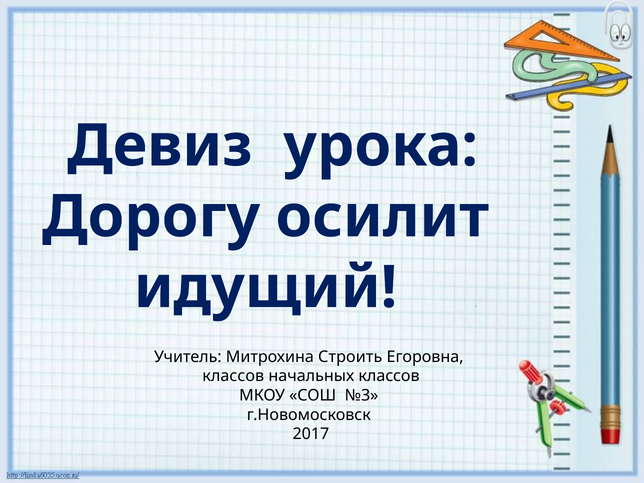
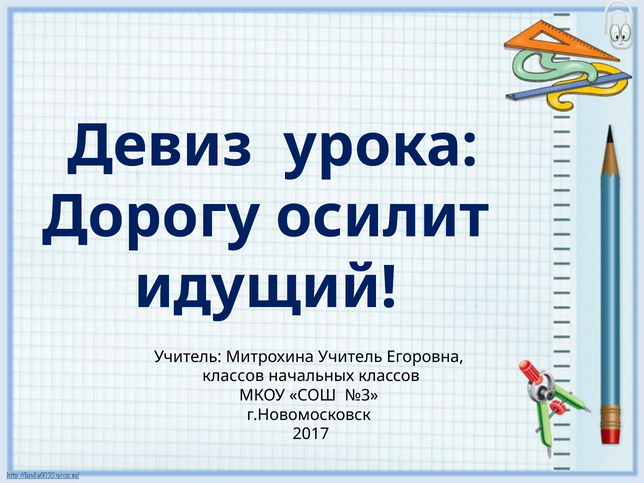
Митрохина Строить: Строить -> Учитель
